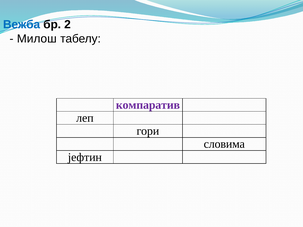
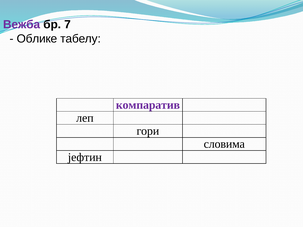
Вежба colour: blue -> purple
2: 2 -> 7
Милош: Милош -> Облике
